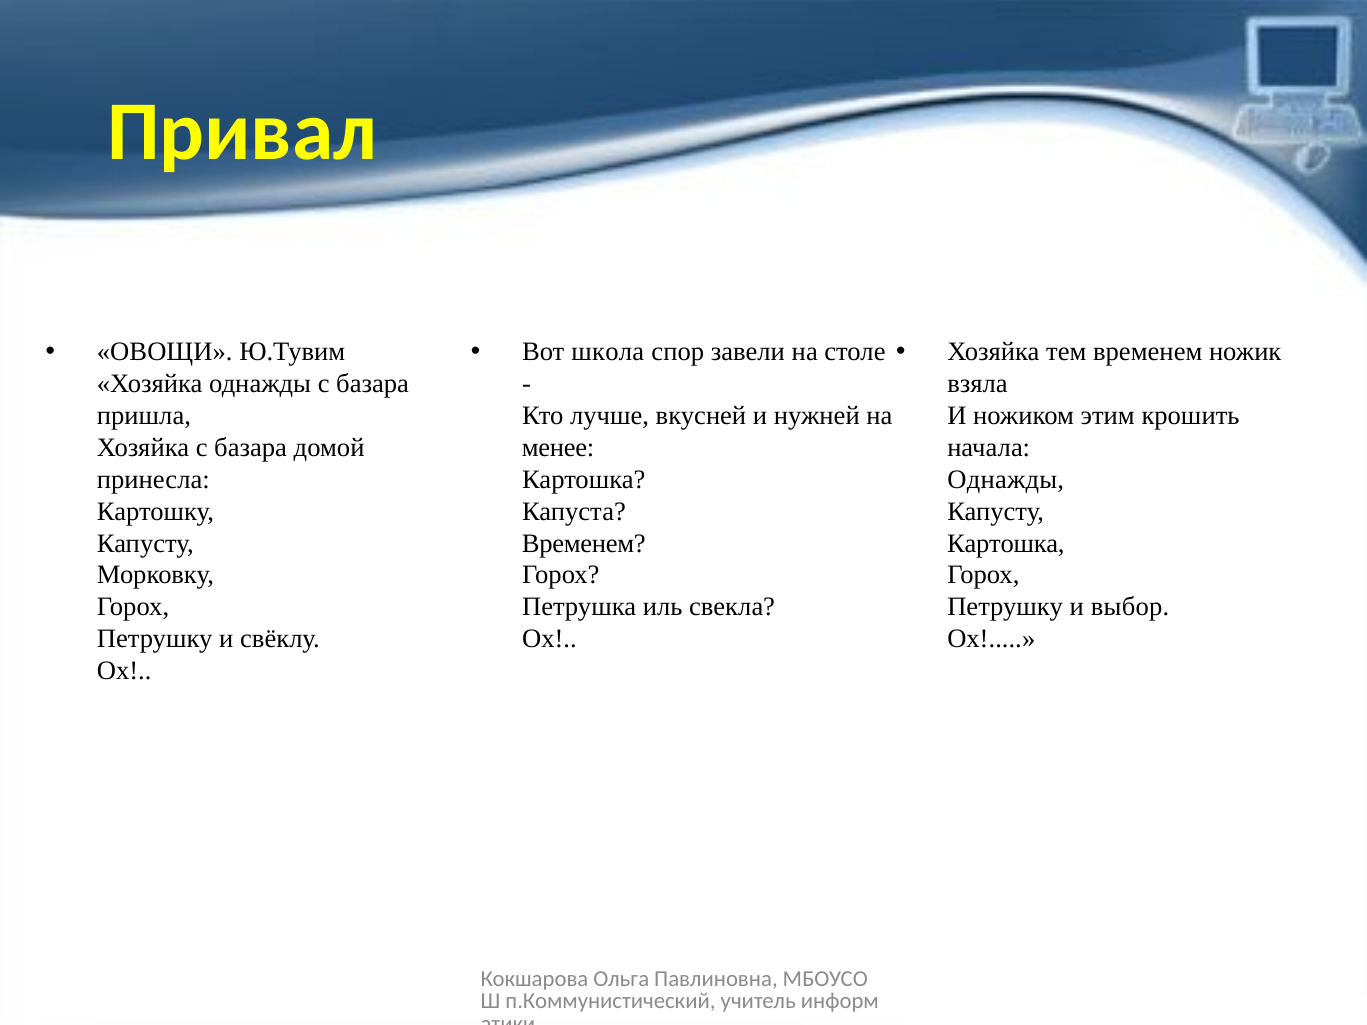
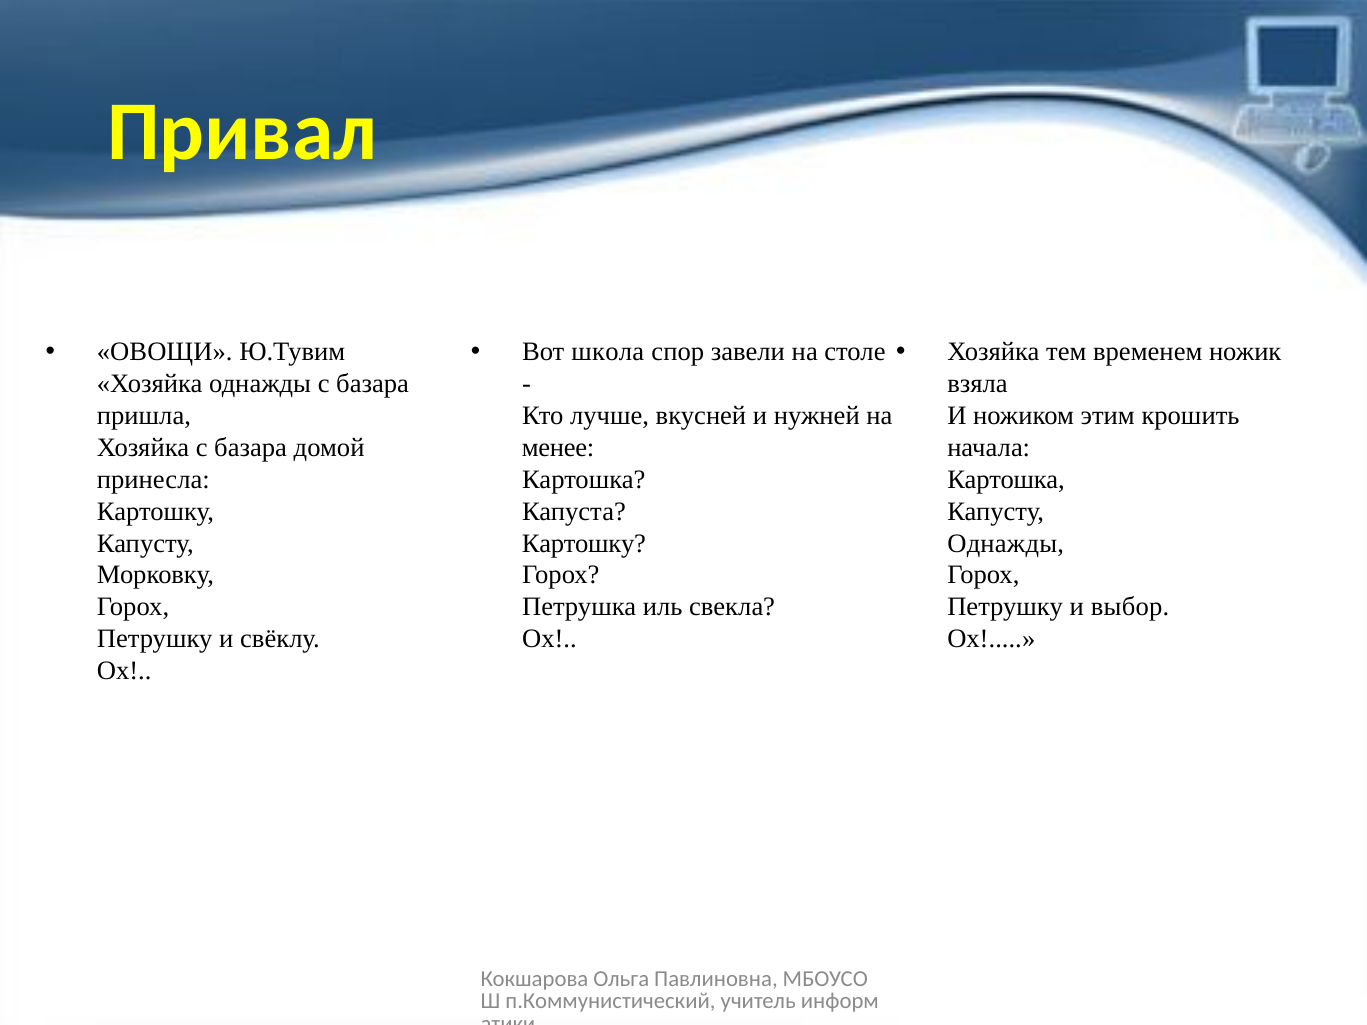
Однажды at (1006, 480): Однажды -> Картошка
Временем at (584, 543): Временем -> Картошку
Картошка at (1006, 543): Картошка -> Однажды
